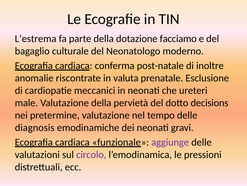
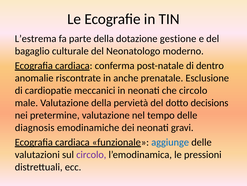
facciamo: facciamo -> gestione
inoltre: inoltre -> dentro
valuta: valuta -> anche
che ureteri: ureteri -> circolo
aggiunge colour: purple -> blue
